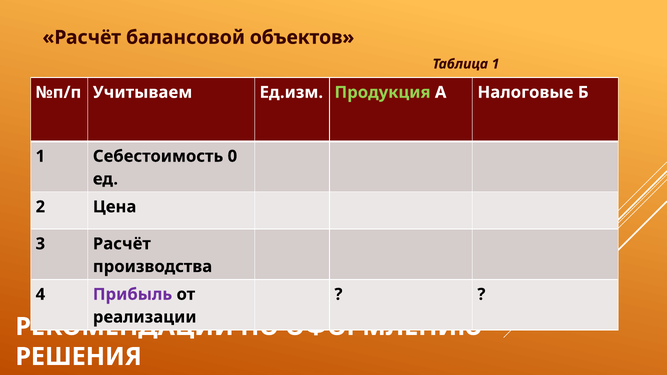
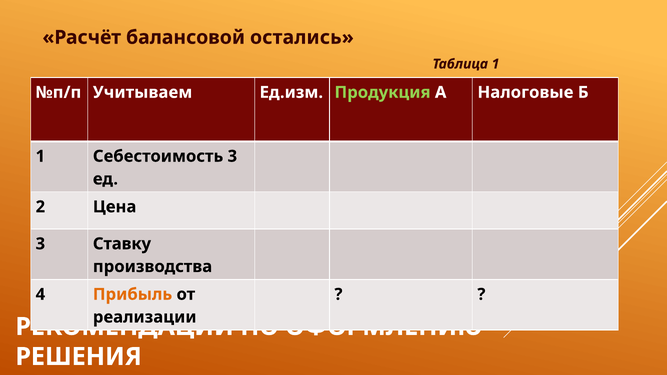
объектов: объектов -> остались
Себестоимость 0: 0 -> 3
3 Расчёт: Расчёт -> Ставку
Прибыль colour: purple -> orange
